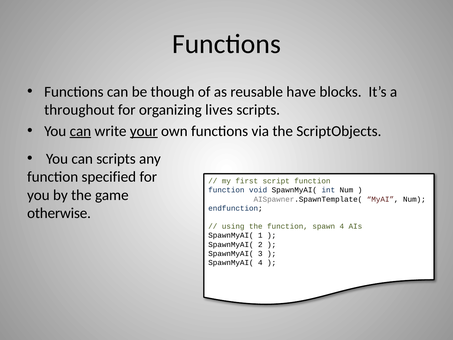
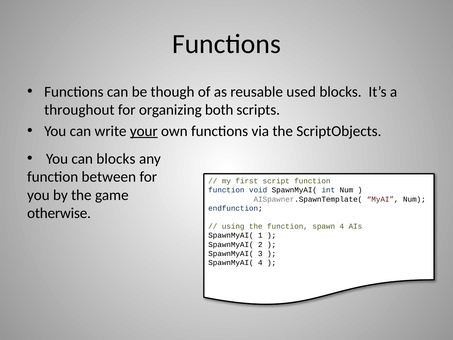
have: have -> used
lives: lives -> both
can at (80, 131) underline: present -> none
can scripts: scripts -> blocks
specified: specified -> between
